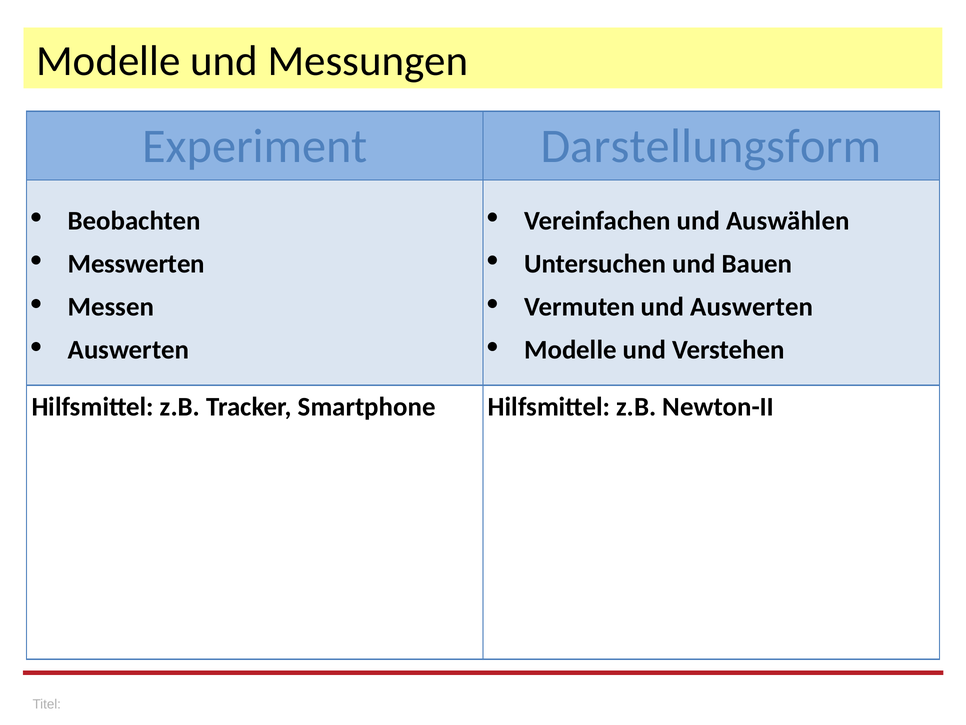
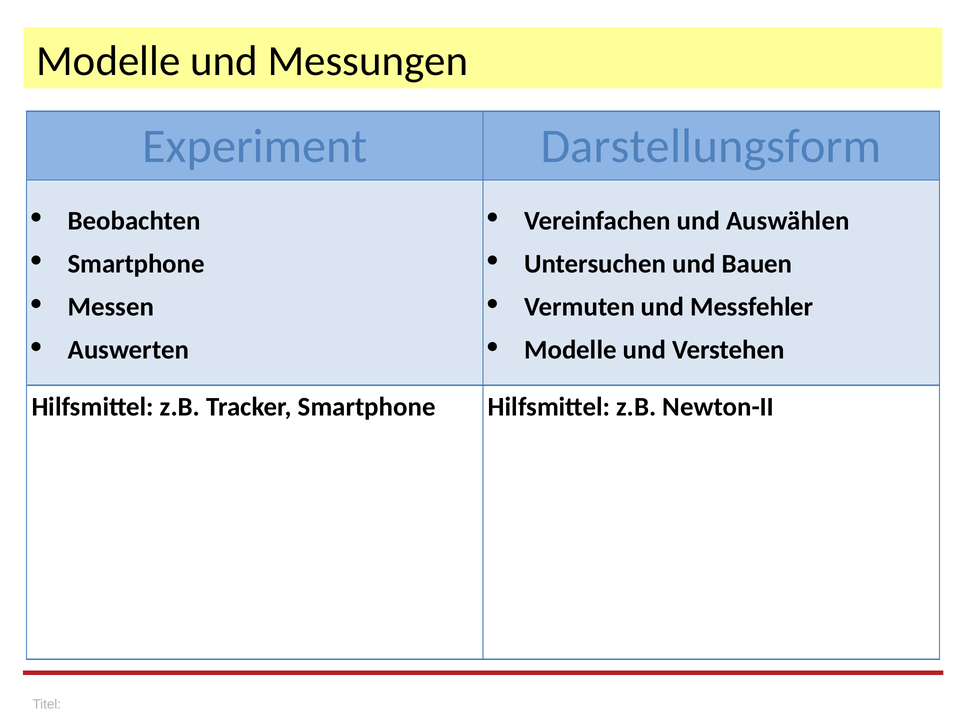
Messwerten at (136, 264): Messwerten -> Smartphone
und Auswerten: Auswerten -> Messfehler
